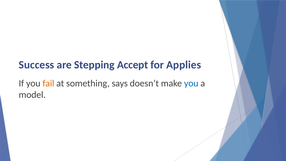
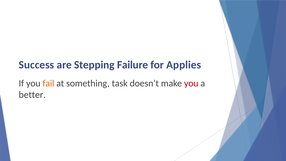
Accept: Accept -> Failure
says: says -> task
you at (191, 83) colour: blue -> red
model: model -> better
